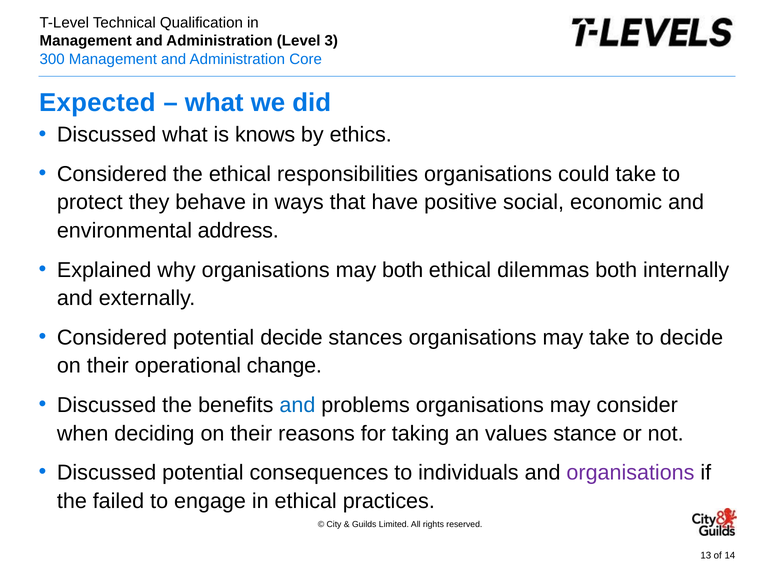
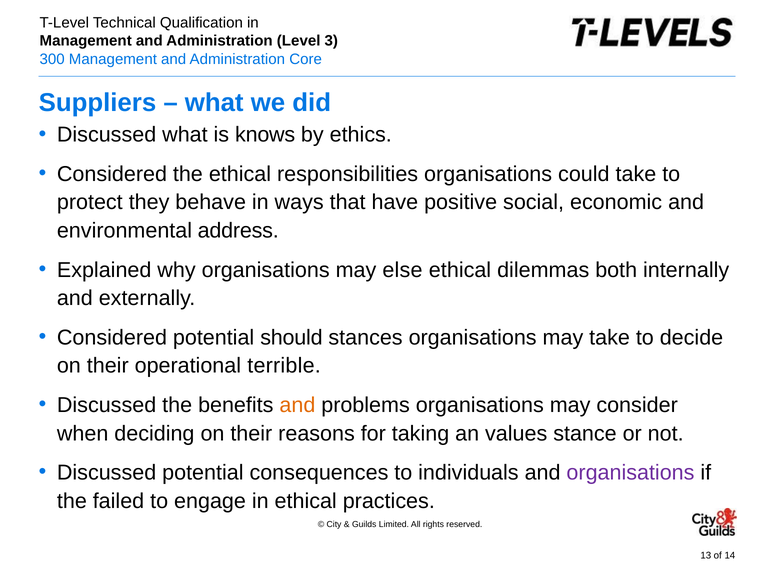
Expected: Expected -> Suppliers
may both: both -> else
potential decide: decide -> should
change: change -> terrible
and at (297, 405) colour: blue -> orange
